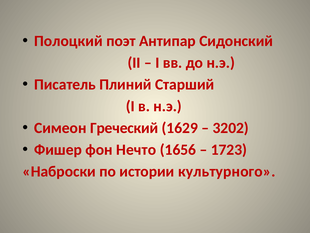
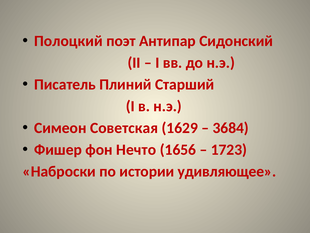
Греческий: Греческий -> Советская
3202: 3202 -> 3684
культурного: культурного -> удивляющее
